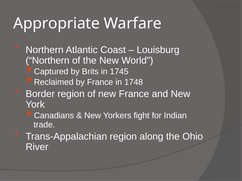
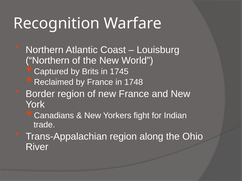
Appropriate: Appropriate -> Recognition
